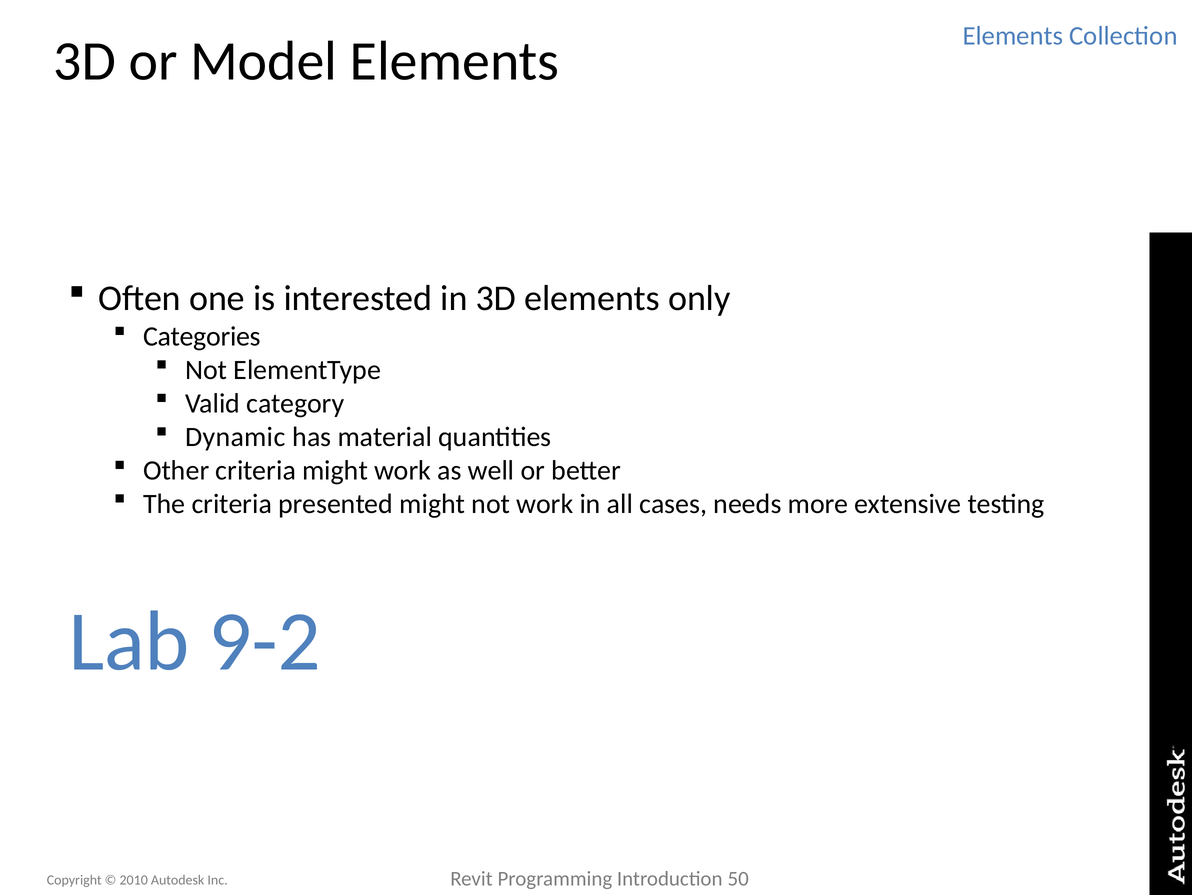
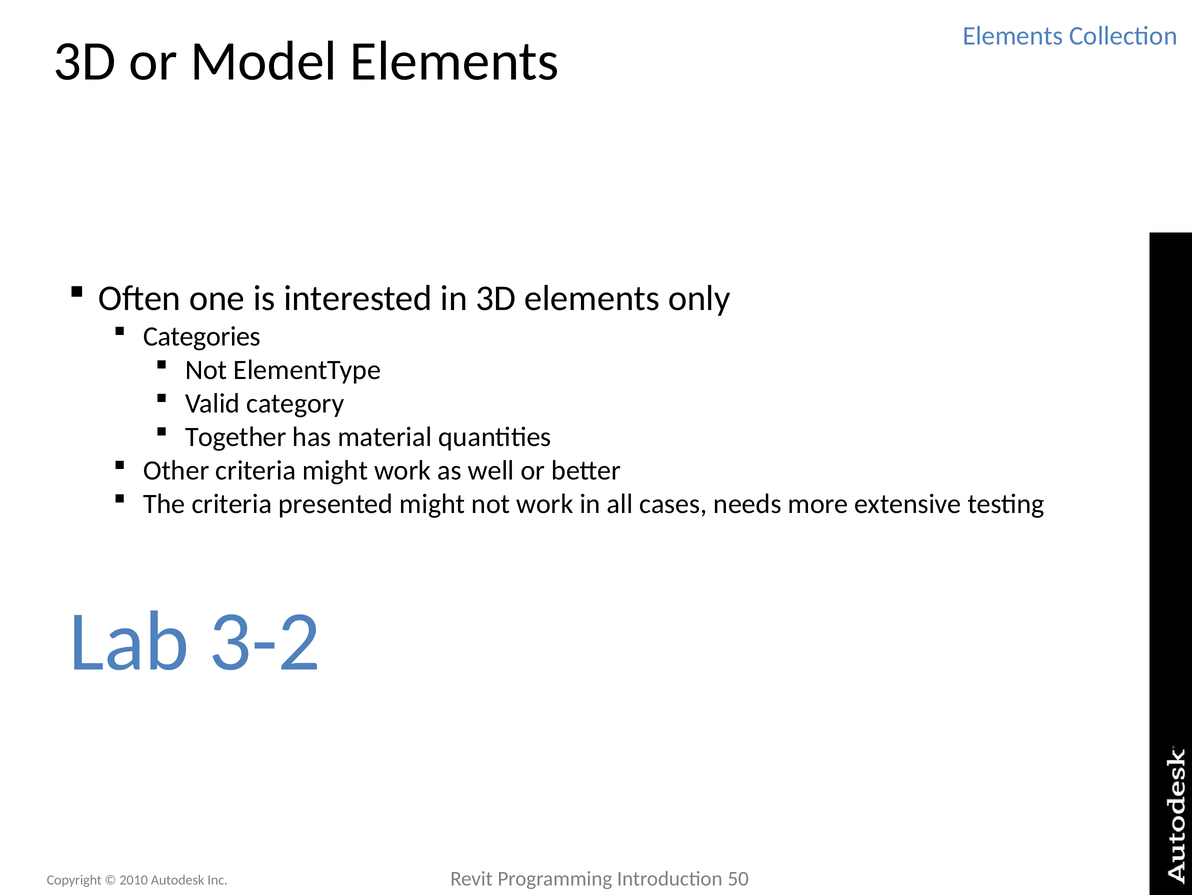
Dynamic: Dynamic -> Together
9-2: 9-2 -> 3-2
